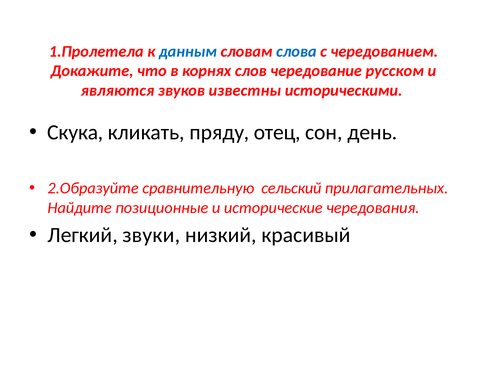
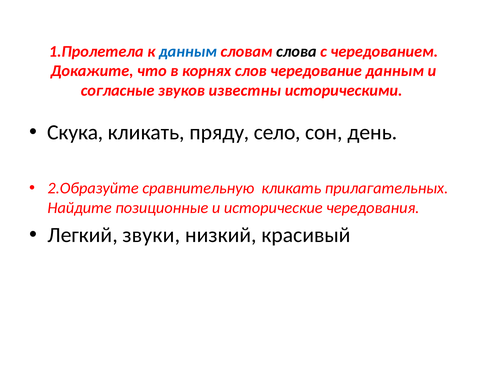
слова colour: blue -> black
чередование русском: русском -> данным
являются: являются -> согласные
отец: отец -> село
сравнительную сельский: сельский -> кликать
